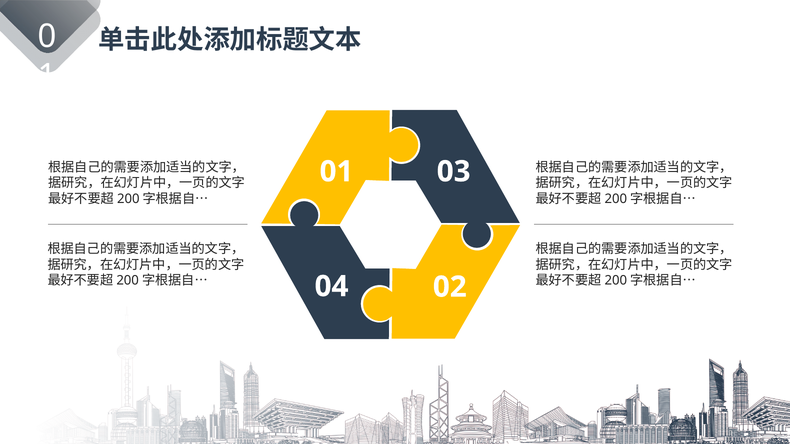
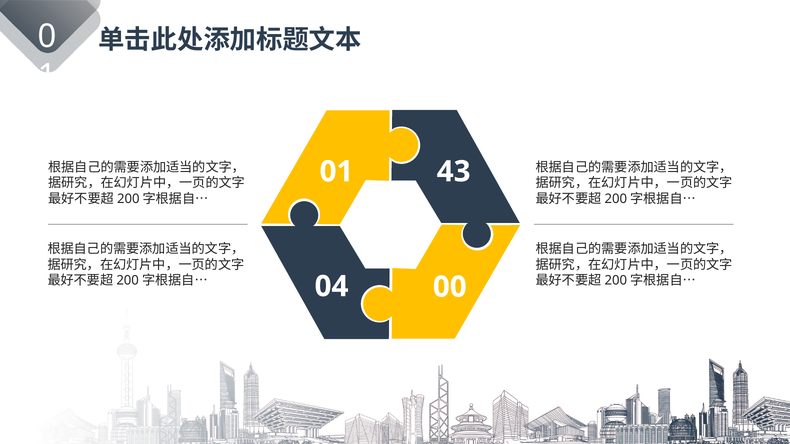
03: 03 -> 43
02: 02 -> 00
